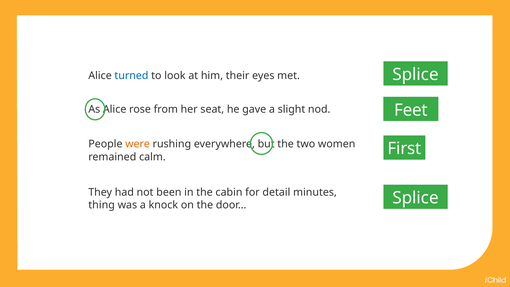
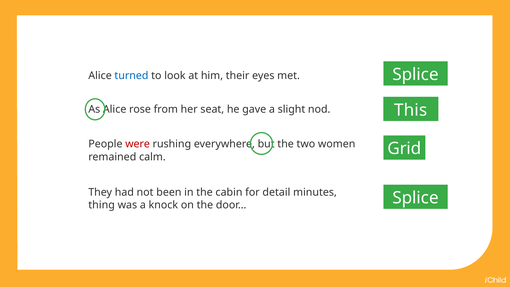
Feet: Feet -> This
were colour: orange -> red
First: First -> Grid
